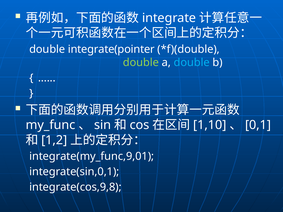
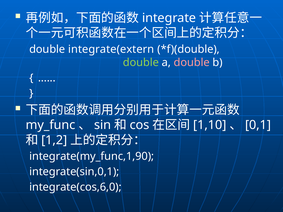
integrate(pointer: integrate(pointer -> integrate(extern
double at (192, 62) colour: light blue -> pink
integrate(my_func,9,01: integrate(my_func,9,01 -> integrate(my_func,1,90
integrate(cos,9,8: integrate(cos,9,8 -> integrate(cos,6,0
